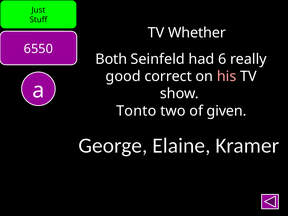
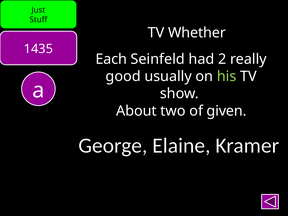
6550: 6550 -> 1435
Both: Both -> Each
6: 6 -> 2
correct: correct -> usually
his colour: pink -> light green
Tonto: Tonto -> About
